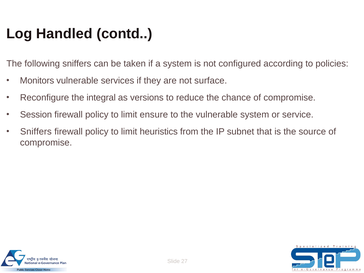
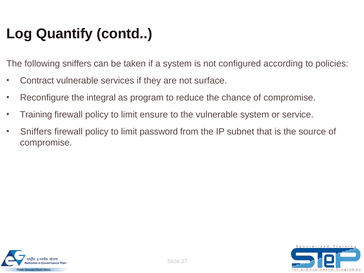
Handled: Handled -> Quantify
Monitors: Monitors -> Contract
versions: versions -> program
Session: Session -> Training
heuristics: heuristics -> password
